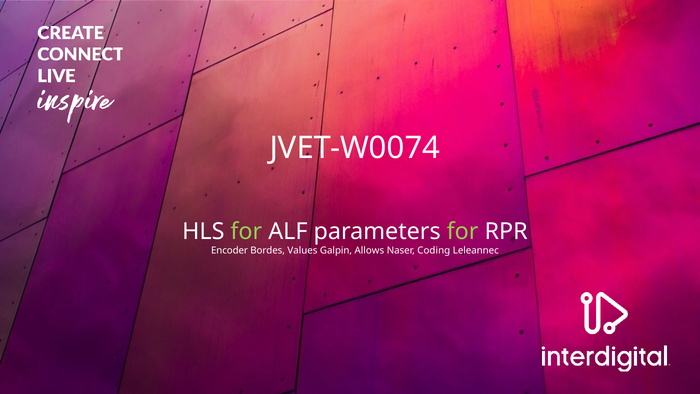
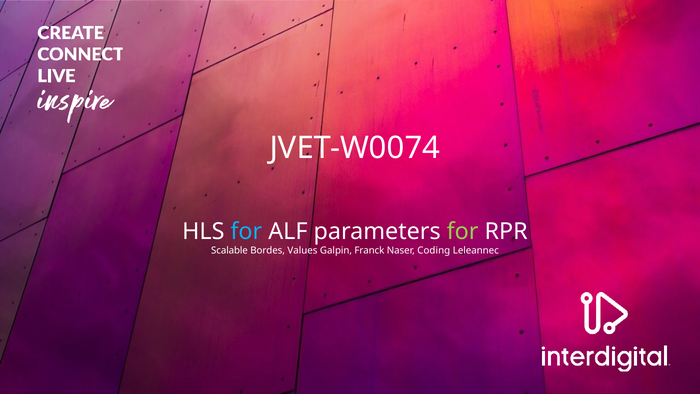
for at (246, 232) colour: light green -> light blue
Encoder: Encoder -> Scalable
Allows: Allows -> Franck
